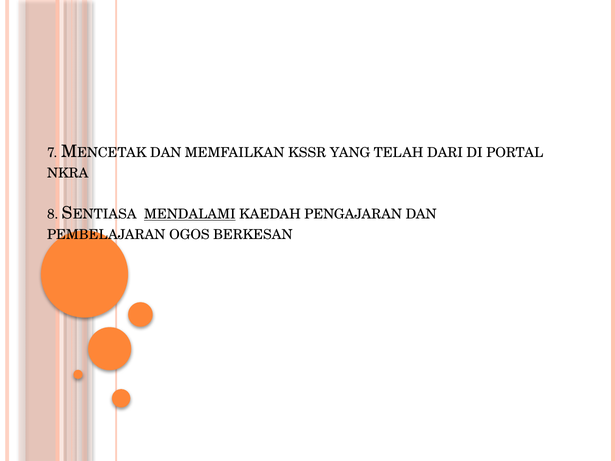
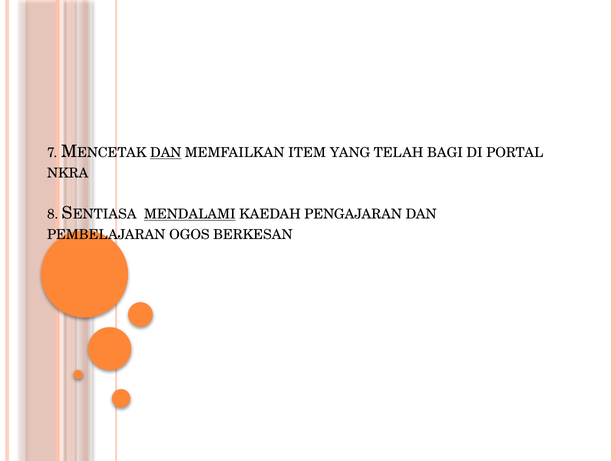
DAN at (166, 153) underline: none -> present
KSSR: KSSR -> ITEM
DARI: DARI -> BAGI
